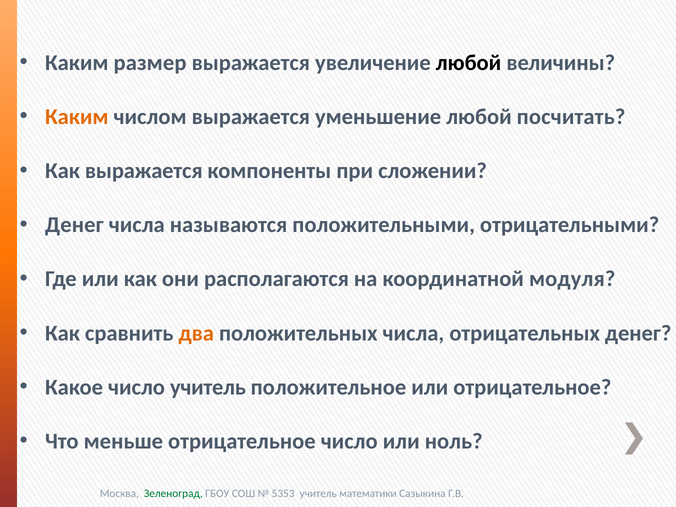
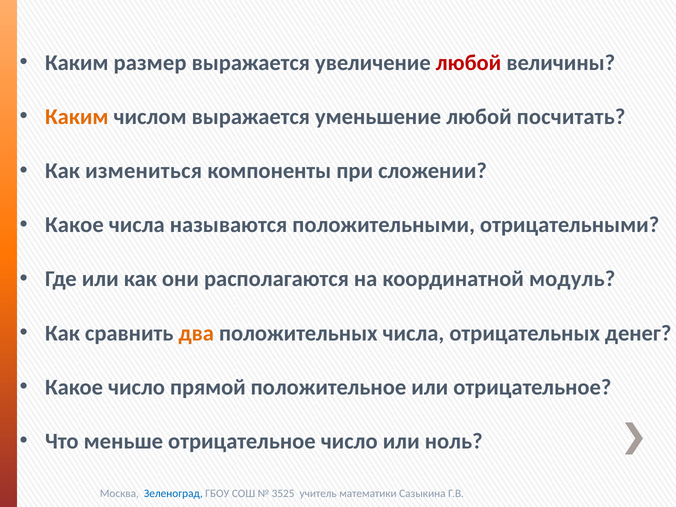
любой at (469, 63) colour: black -> red
Как выражается: выражается -> измениться
Денег at (74, 225): Денег -> Какое
модуля: модуля -> модуль
число учитель: учитель -> прямой
Зеленоград colour: green -> blue
5353: 5353 -> 3525
